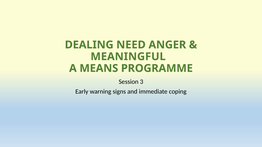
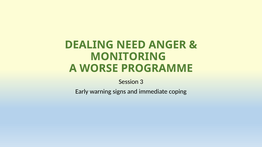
MEANINGFUL: MEANINGFUL -> MONITORING
MEANS: MEANS -> WORSE
